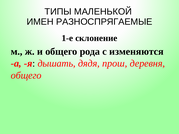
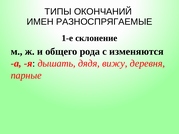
МАЛЕНЬКОЙ: МАЛЕНЬКОЙ -> ОКОНЧАНИЙ
прош: прош -> вижу
общего at (26, 75): общего -> парные
